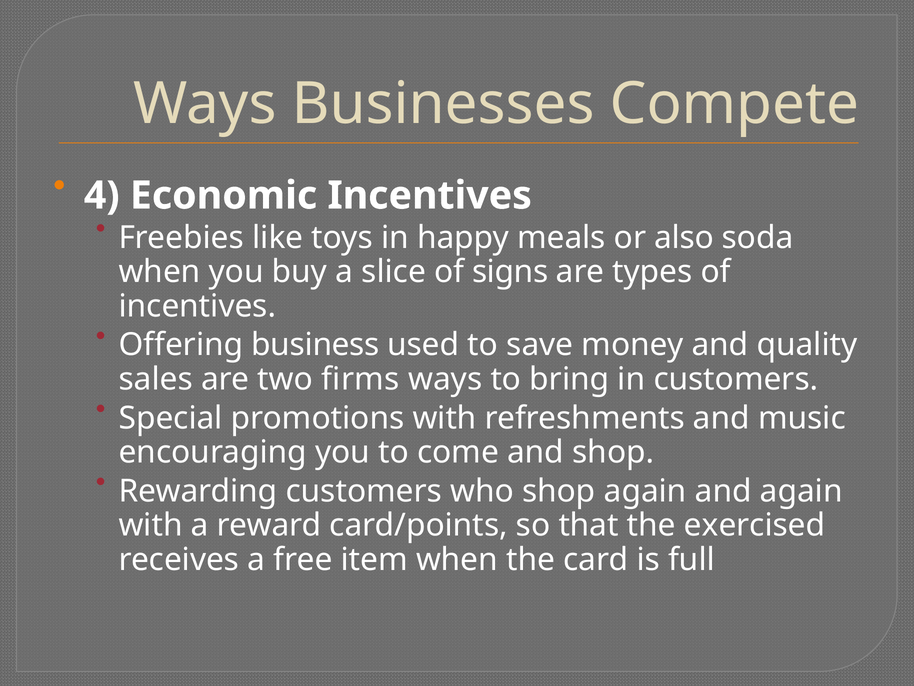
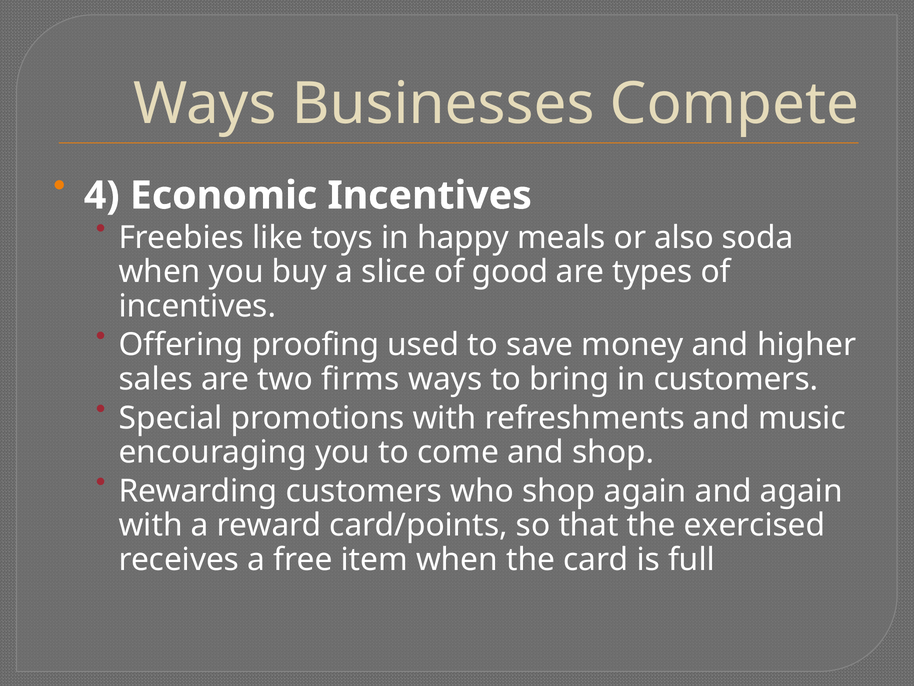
signs: signs -> good
business: business -> proofing
quality: quality -> higher
